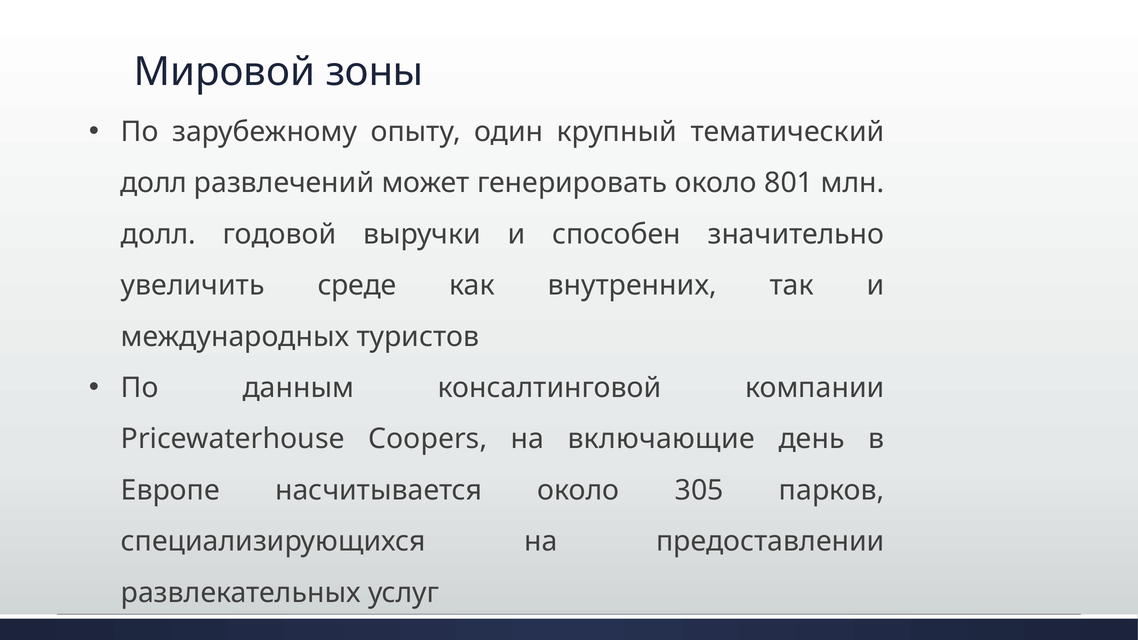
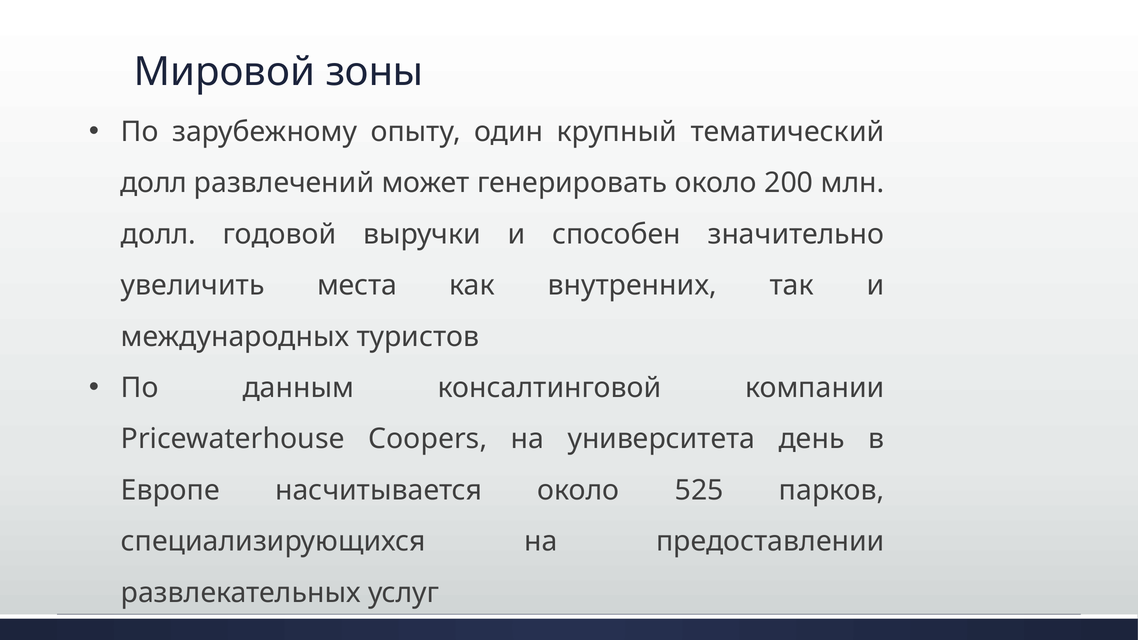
801: 801 -> 200
среде: среде -> места
включающие: включающие -> университета
305: 305 -> 525
